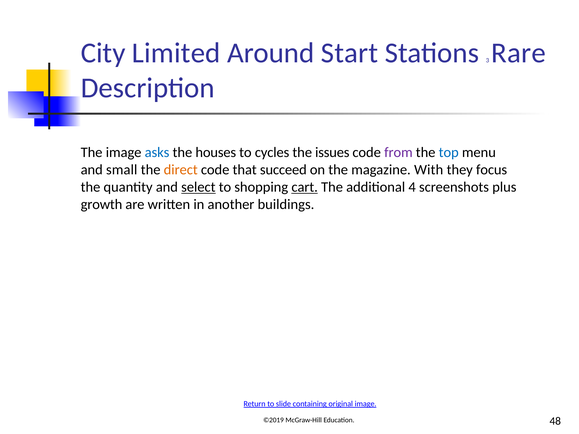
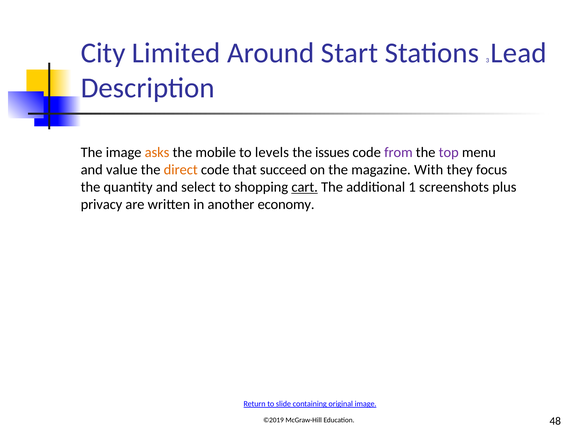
Rare: Rare -> Lead
asks colour: blue -> orange
houses: houses -> mobile
cycles: cycles -> levels
top colour: blue -> purple
small: small -> value
select underline: present -> none
4: 4 -> 1
growth: growth -> privacy
buildings: buildings -> economy
